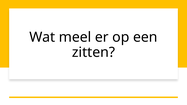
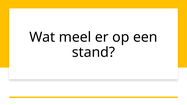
zitten: zitten -> stand
